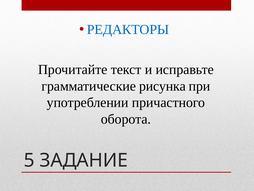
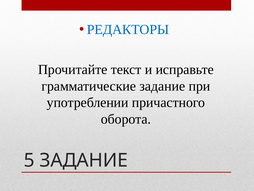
грамматические рисунка: рисунка -> задание
